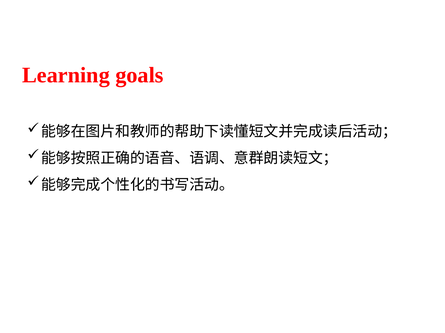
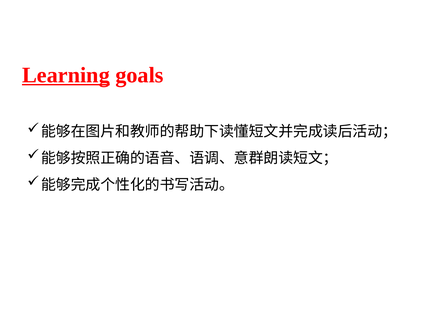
Learning underline: none -> present
